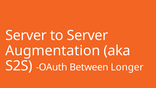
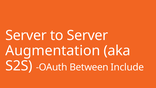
Longer: Longer -> Include
